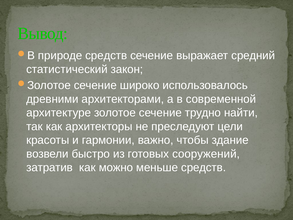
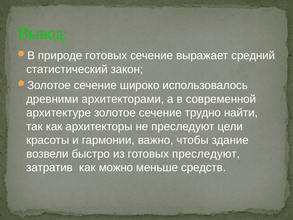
природе средств: средств -> готовых
готовых сооружений: сооружений -> преследуют
